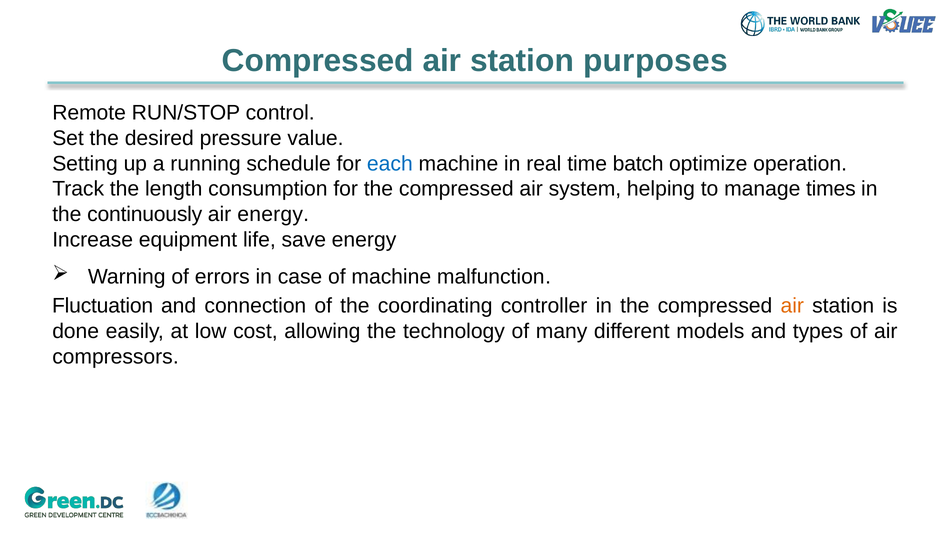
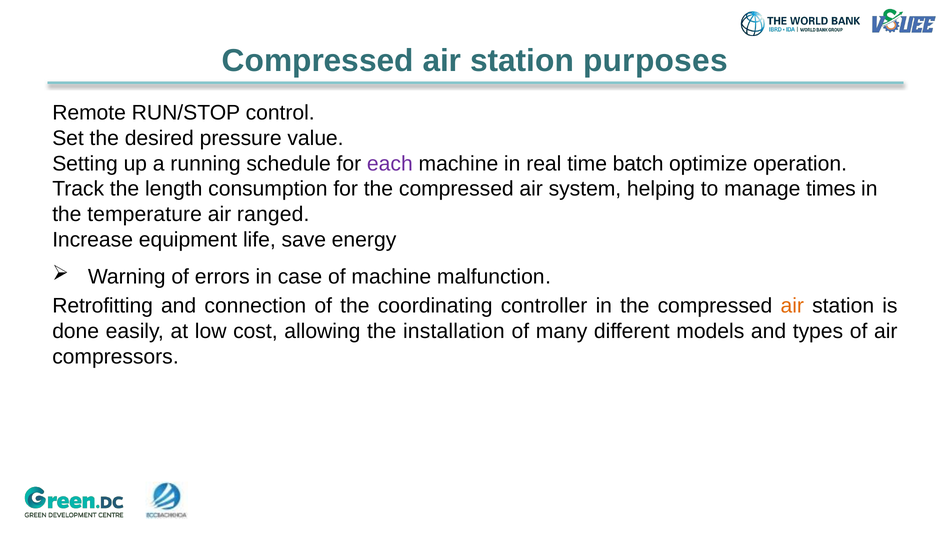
each colour: blue -> purple
continuously: continuously -> temperature
air energy: energy -> ranged
Fluctuation: Fluctuation -> Retrofitting
technology: technology -> installation
